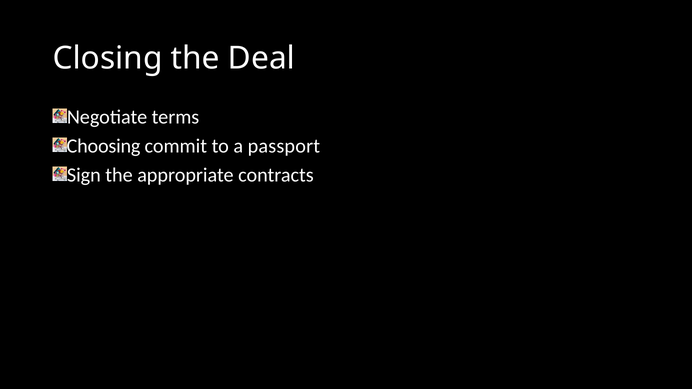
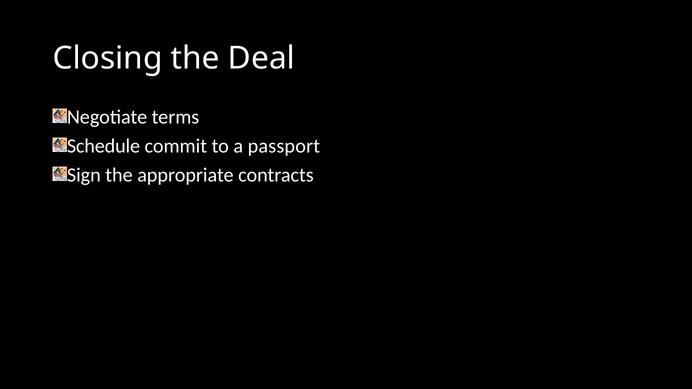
Choosing: Choosing -> Schedule
